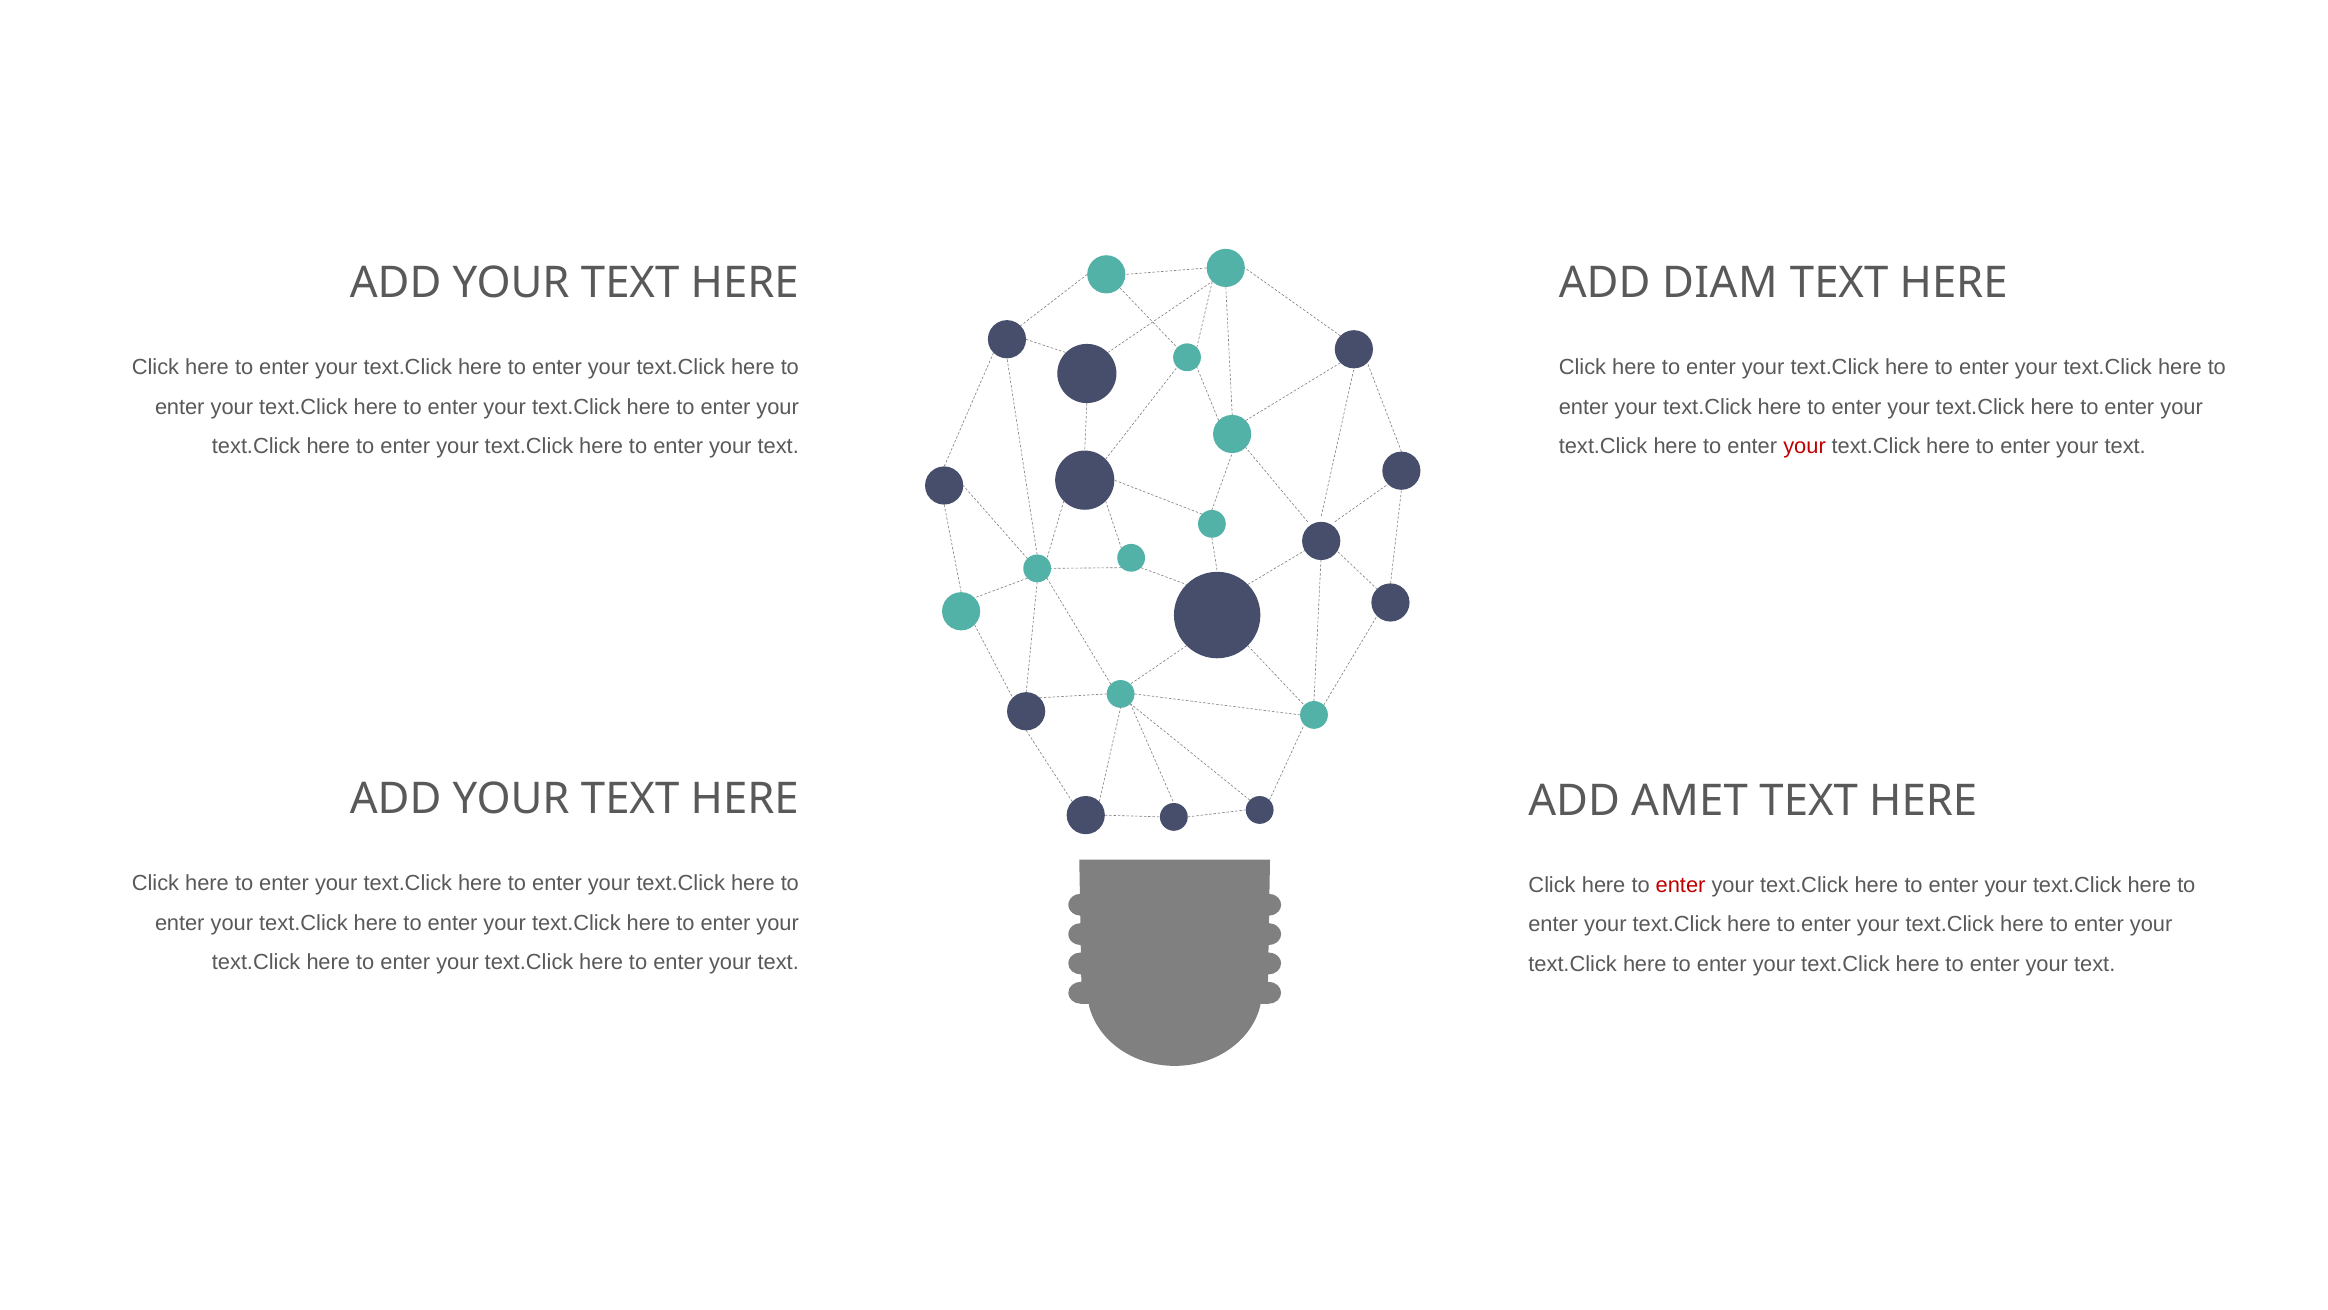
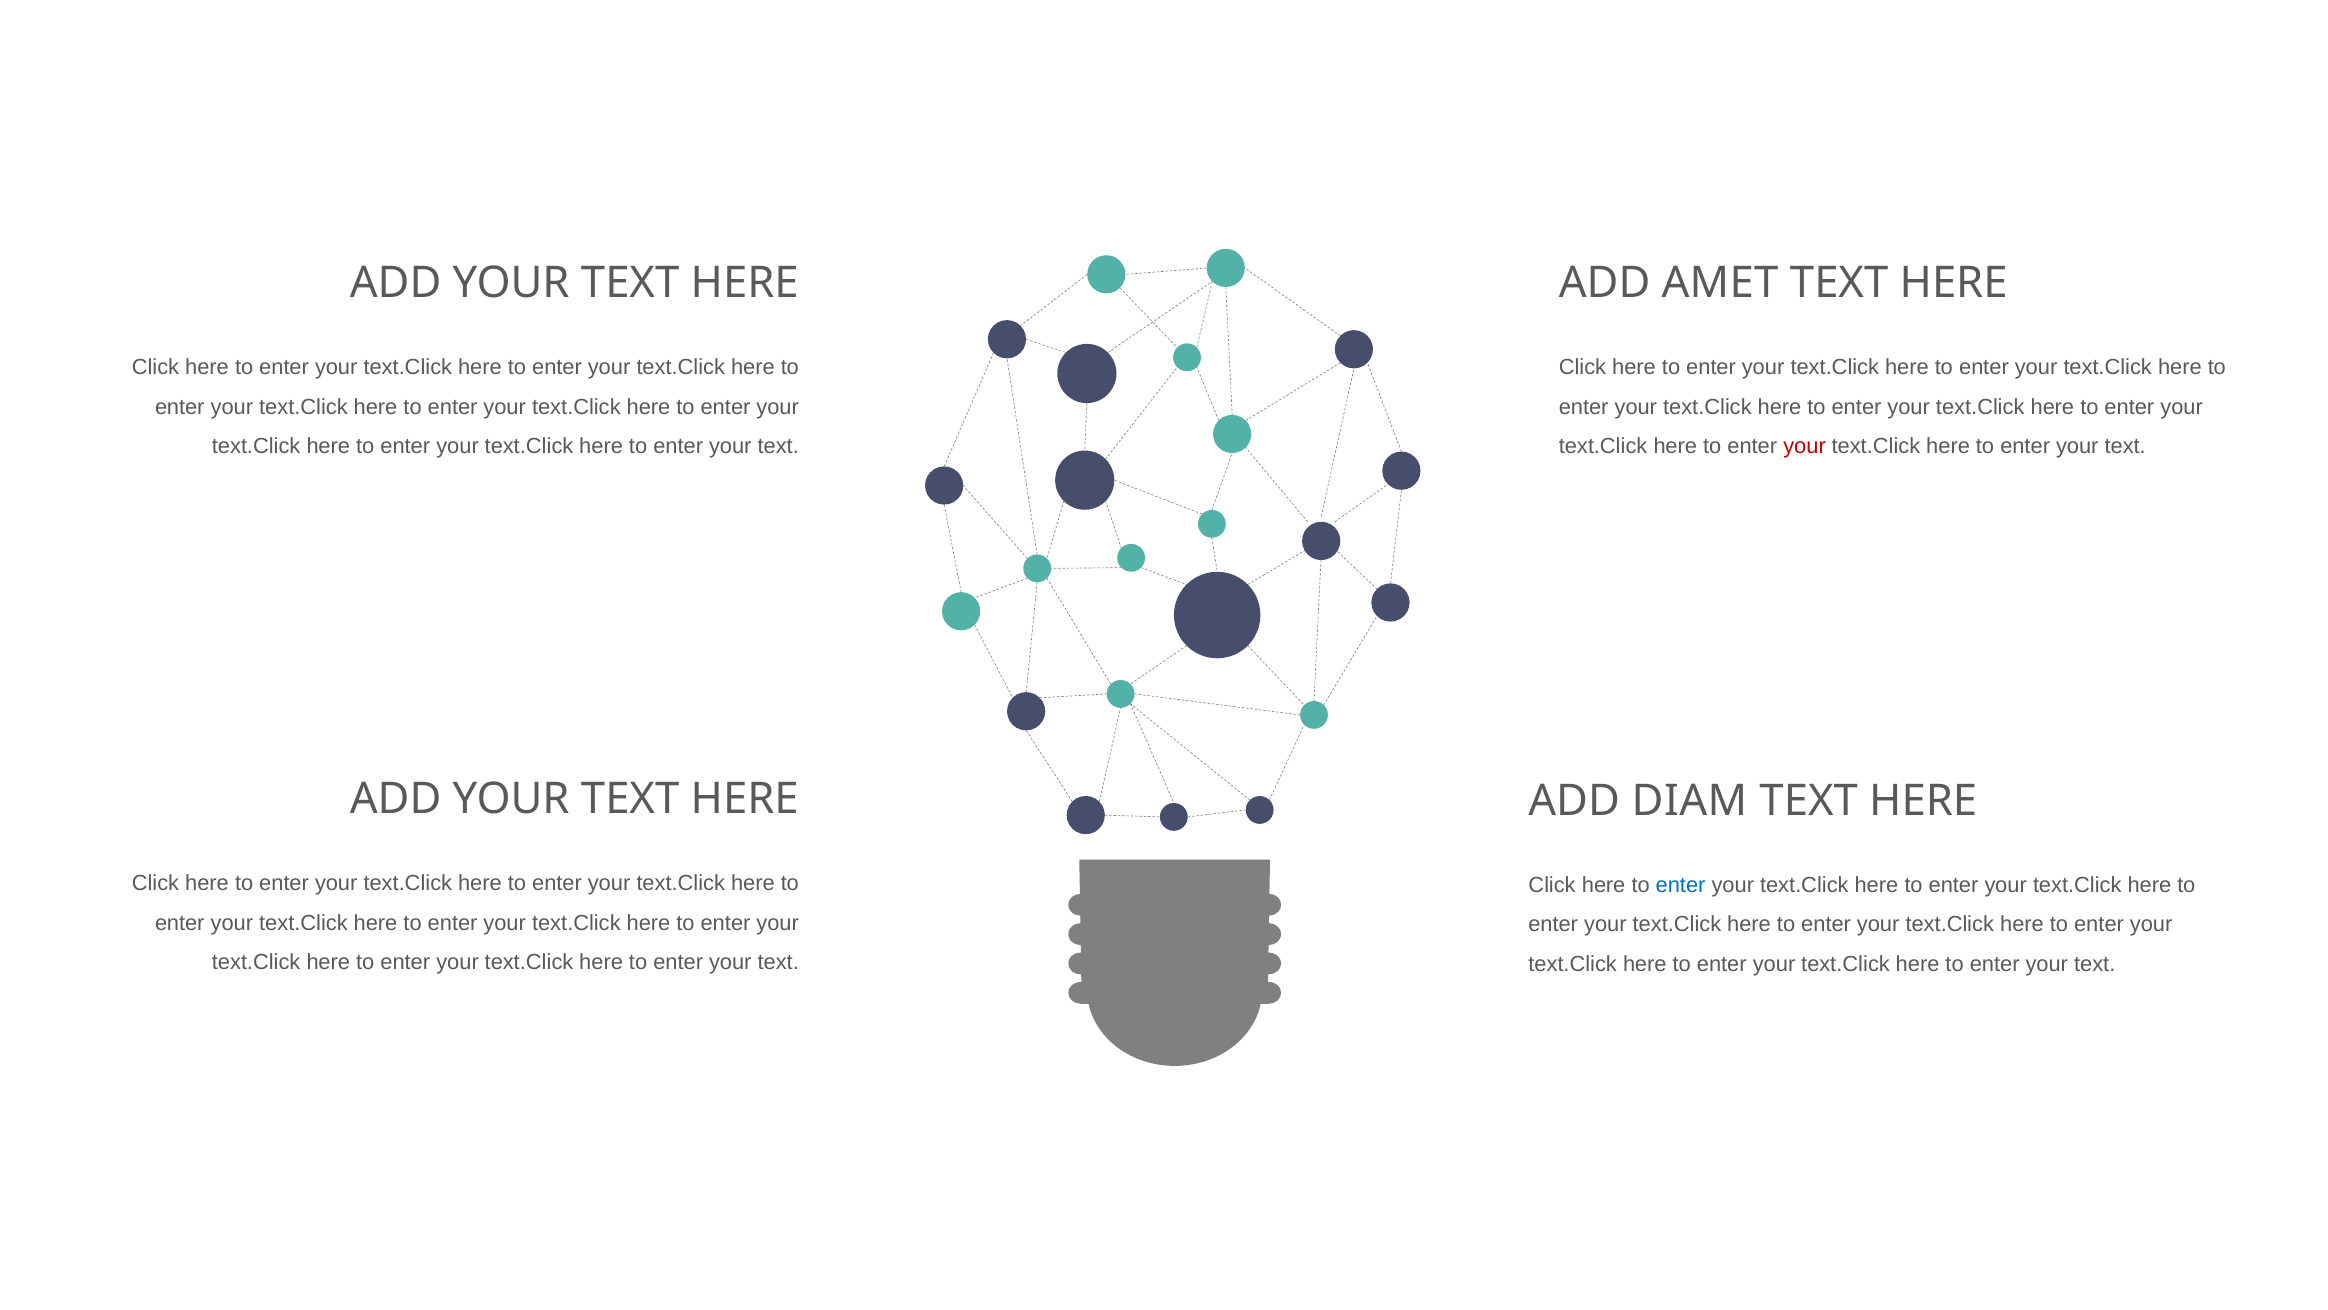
DIAM: DIAM -> AMET
AMET: AMET -> DIAM
enter at (1681, 885) colour: red -> blue
